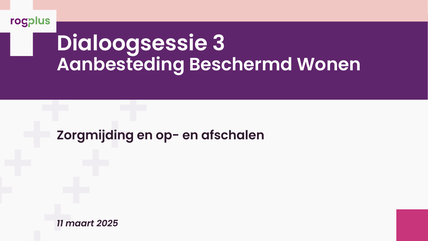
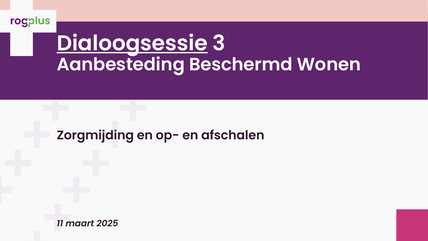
Dialoogsessie underline: none -> present
